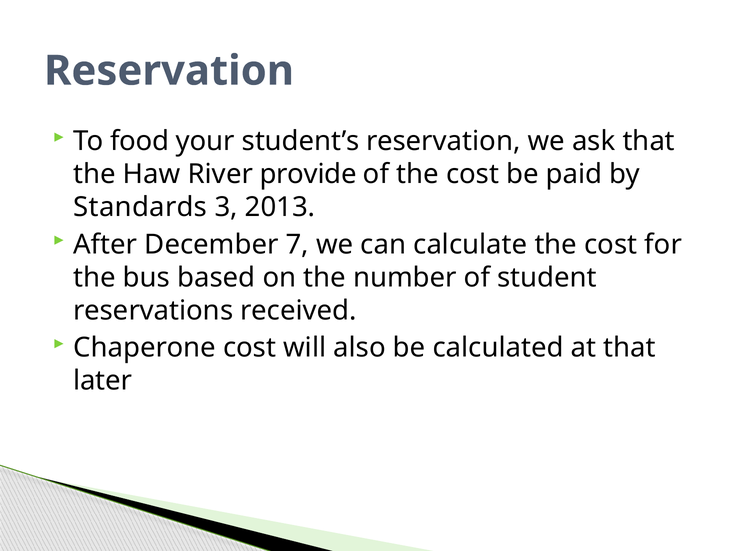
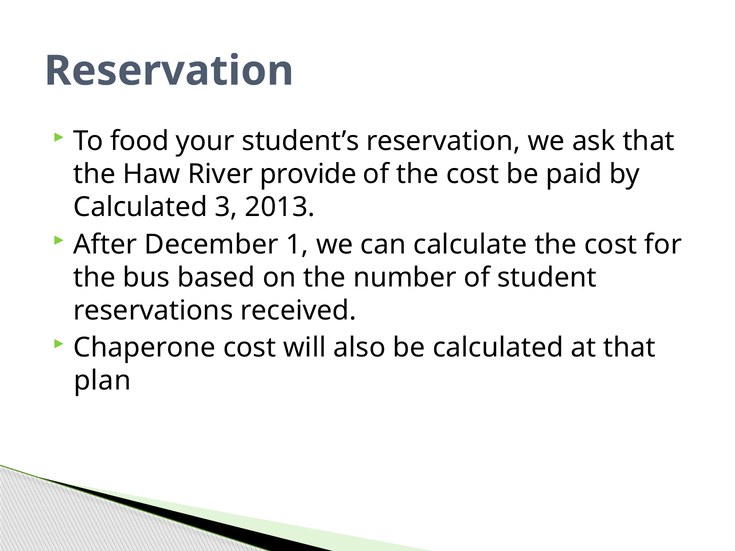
Standards at (140, 207): Standards -> Calculated
7: 7 -> 1
later: later -> plan
